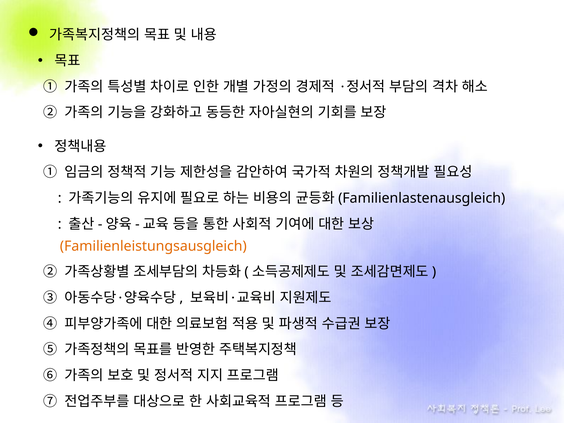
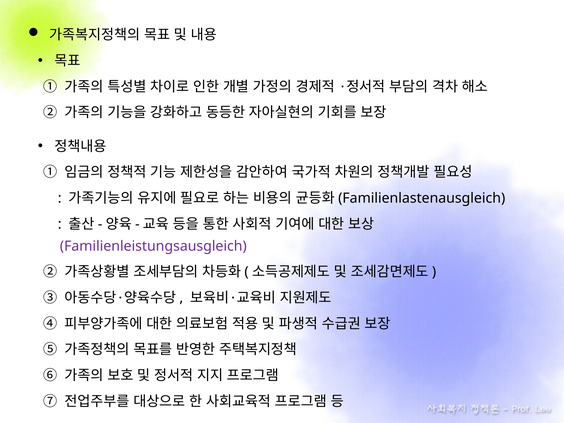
Familienleistungsausgleich colour: orange -> purple
